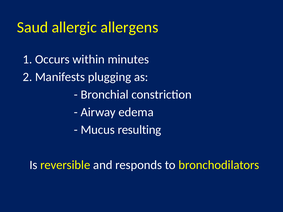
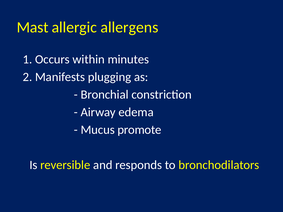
Saud: Saud -> Mast
resulting: resulting -> promote
